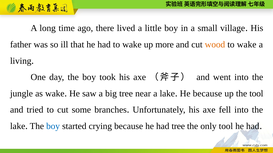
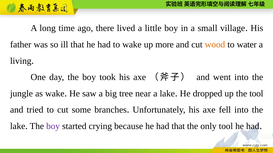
wake at (247, 45): wake -> water
He because: because -> dropped
boy at (53, 127) colour: blue -> purple
had tree: tree -> that
